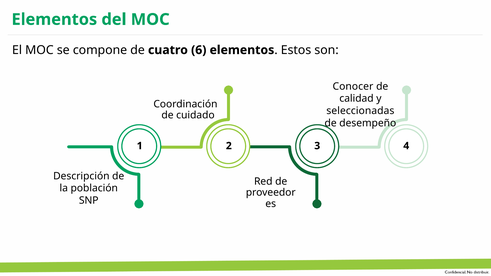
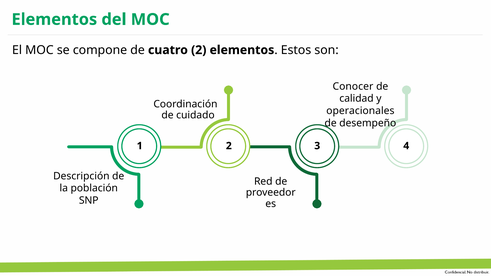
cuatro 6: 6 -> 2
seleccionadas: seleccionadas -> operacionales
